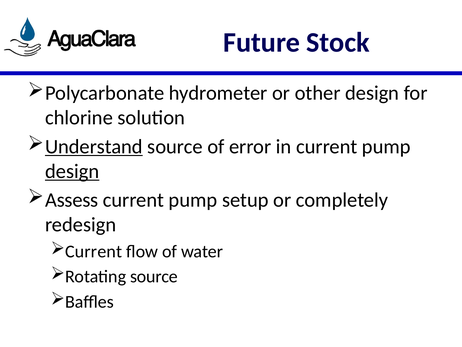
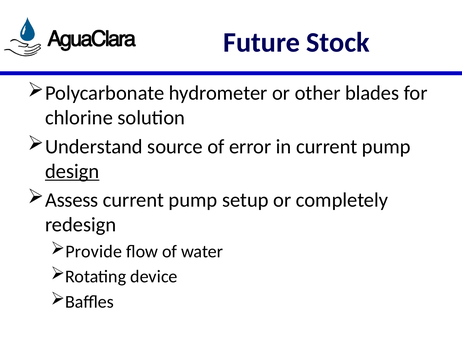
other design: design -> blades
Understand underline: present -> none
Current at (94, 251): Current -> Provide
Rotating source: source -> device
